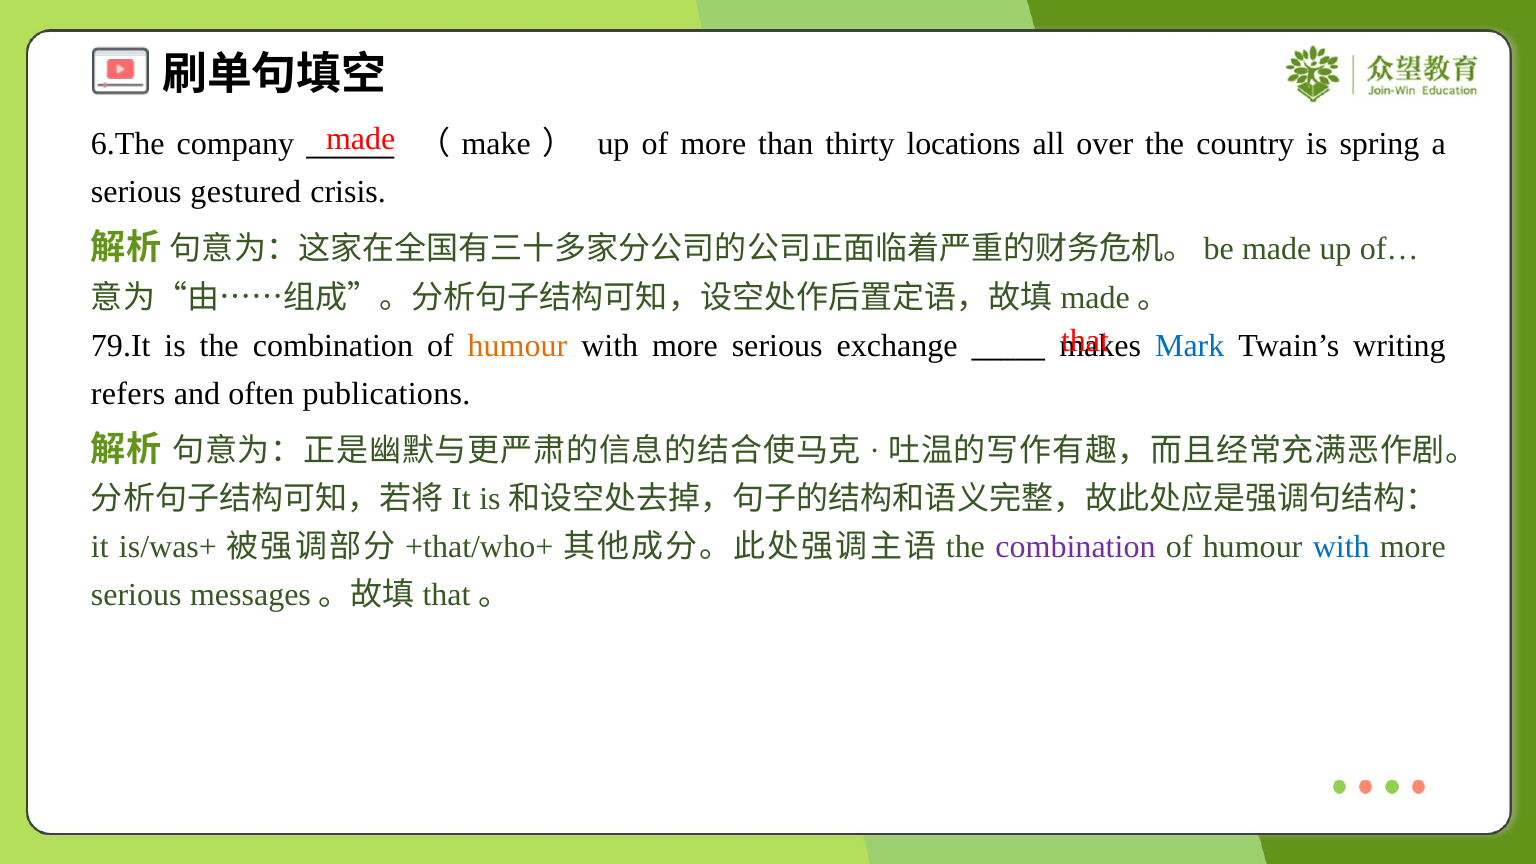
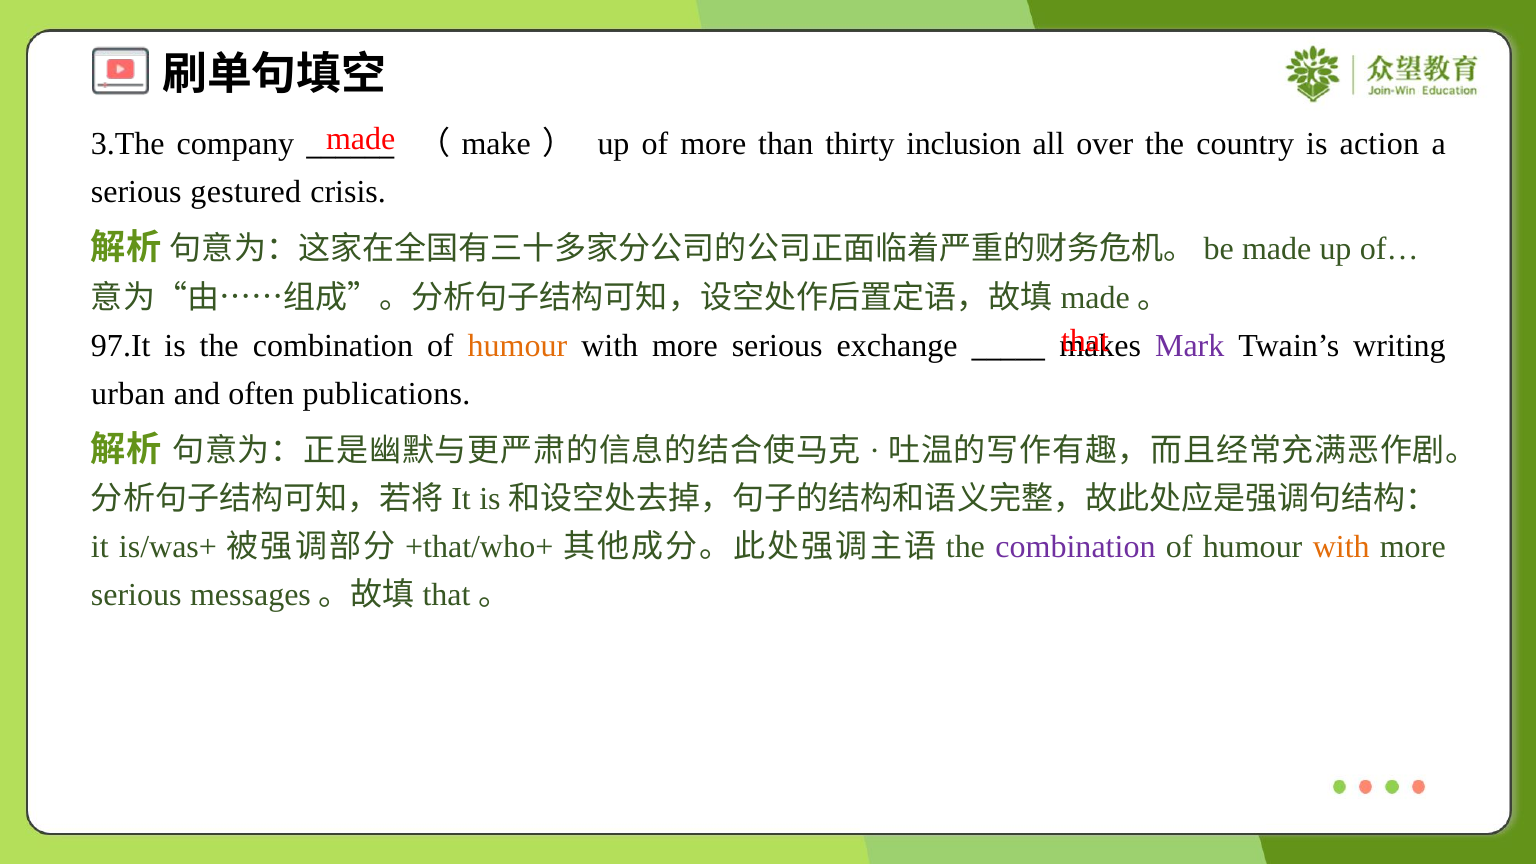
6.The: 6.The -> 3.The
locations: locations -> inclusion
spring: spring -> action
79.It: 79.It -> 97.It
Mark colour: blue -> purple
refers: refers -> urban
with at (1341, 547) colour: blue -> orange
